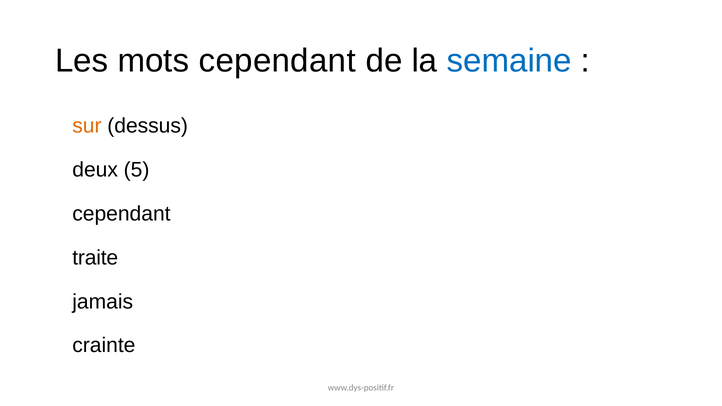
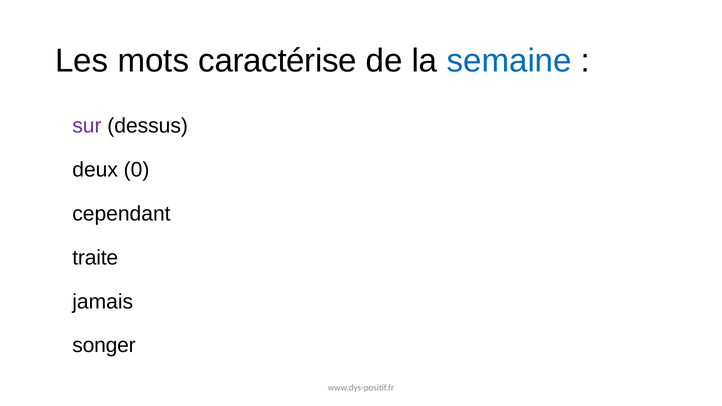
mots cependant: cependant -> caractérise
sur colour: orange -> purple
5: 5 -> 0
crainte: crainte -> songer
